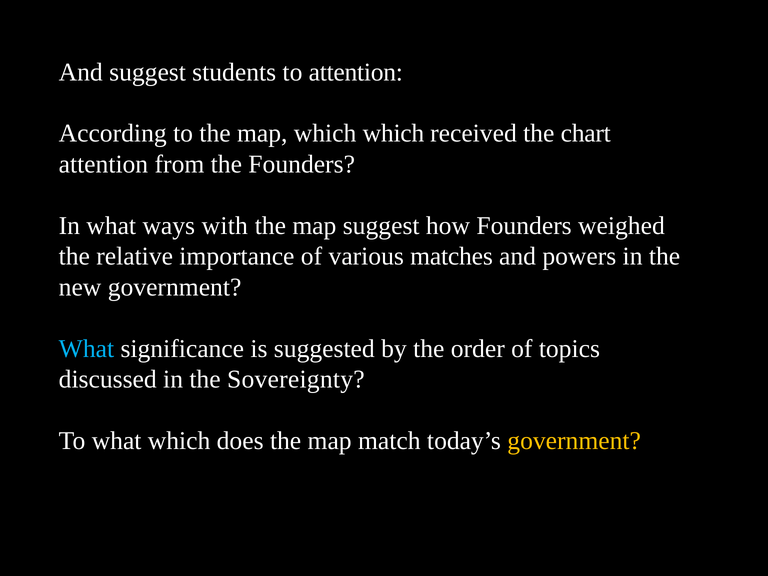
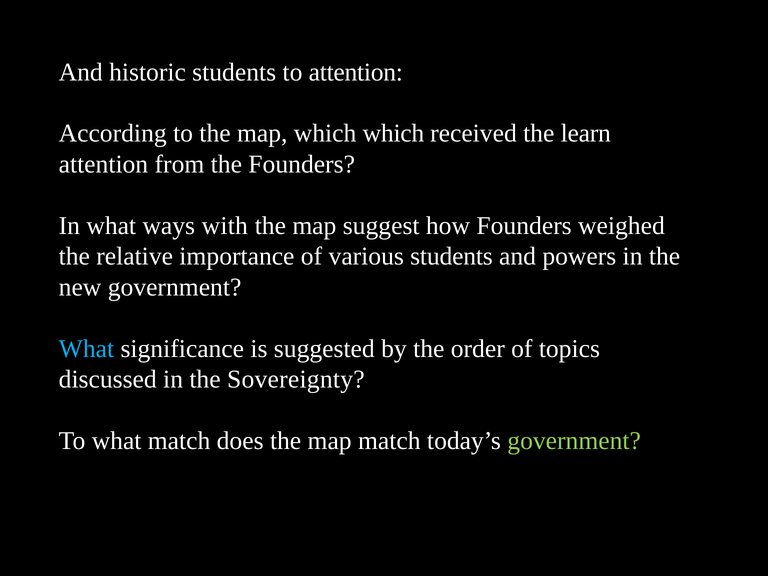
And suggest: suggest -> historic
chart: chart -> learn
various matches: matches -> students
what which: which -> match
government at (574, 441) colour: yellow -> light green
